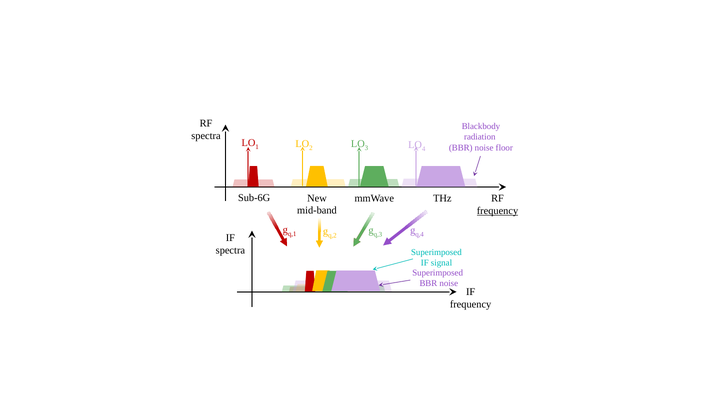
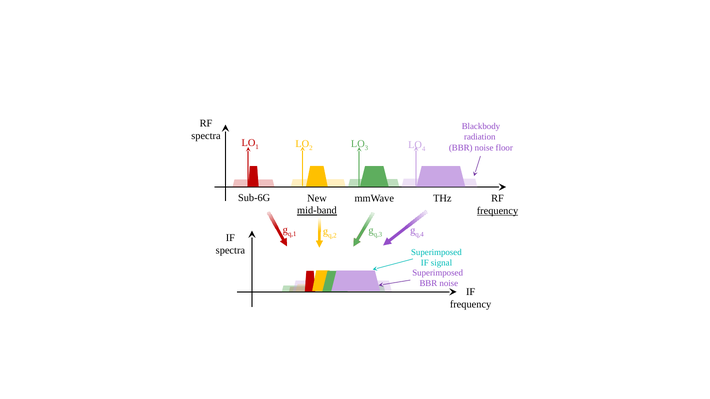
mid-band underline: none -> present
